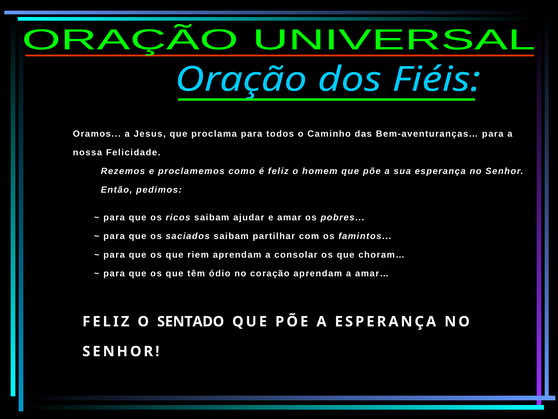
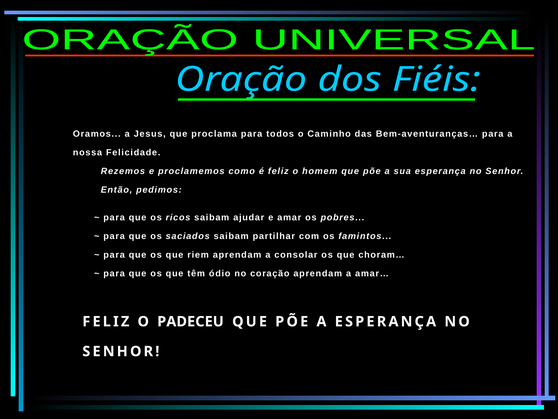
SENTADO: SENTADO -> PADECEU
